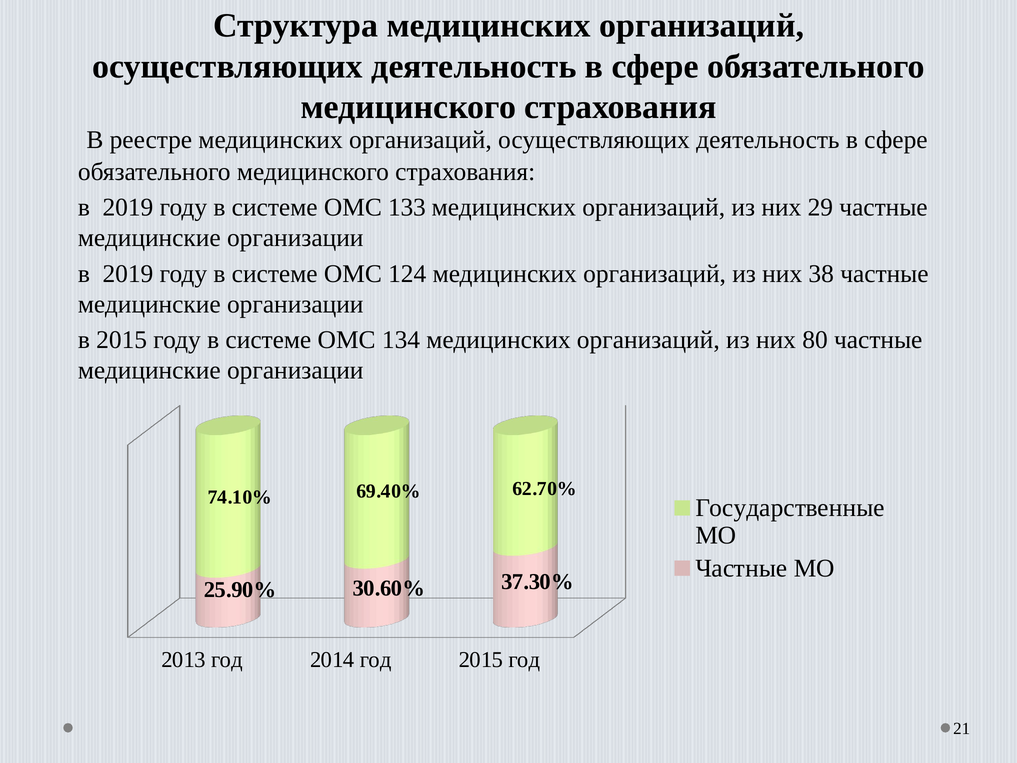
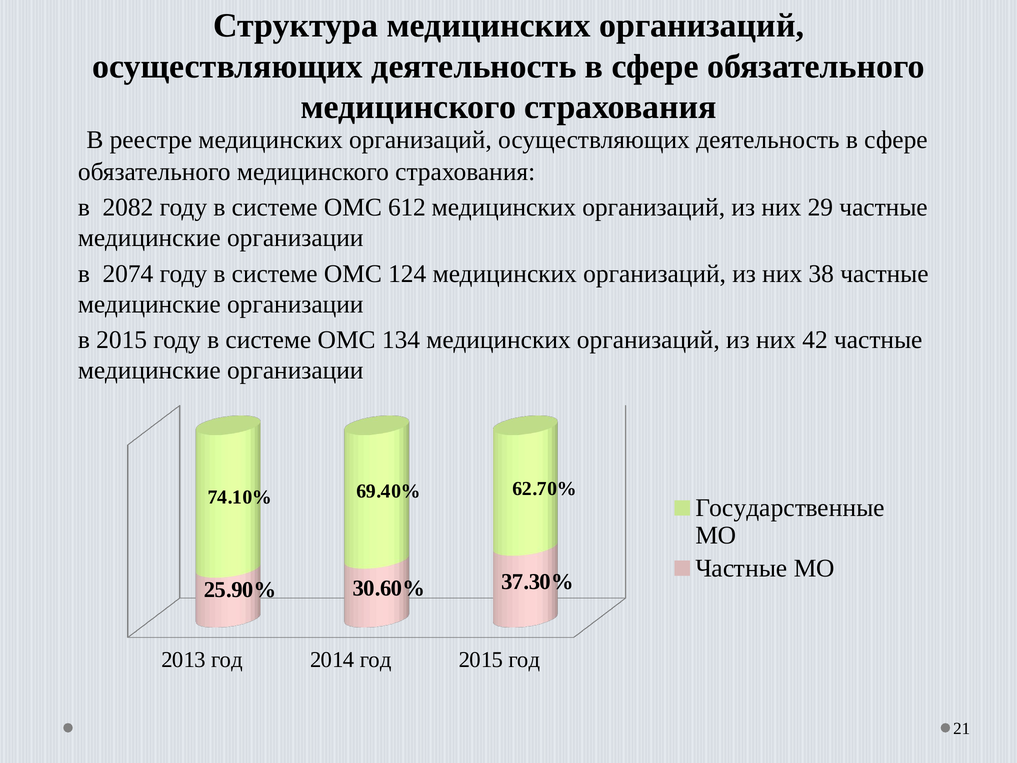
2019 at (128, 207): 2019 -> 2082
133: 133 -> 612
2019 at (128, 274): 2019 -> 2074
80: 80 -> 42
